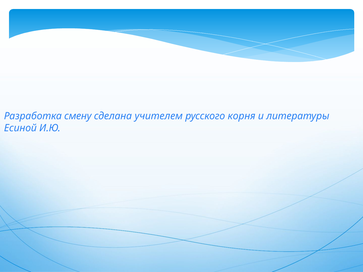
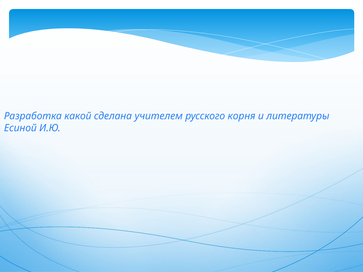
смену: смену -> какой
